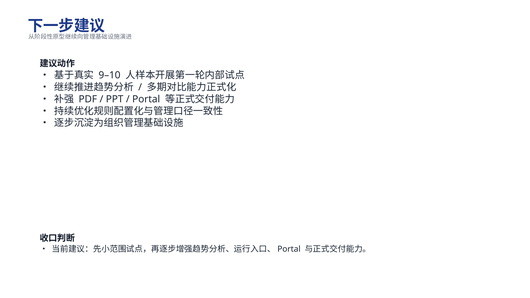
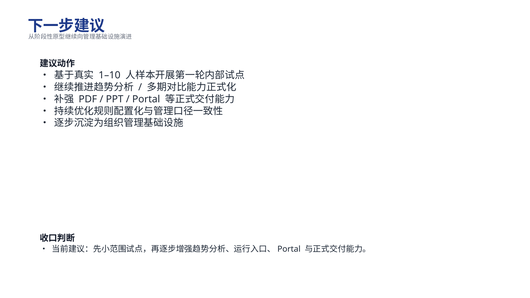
9–10: 9–10 -> 1–10
